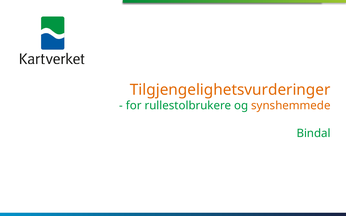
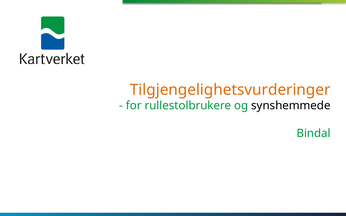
synshemmede colour: orange -> black
